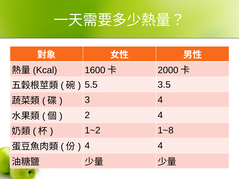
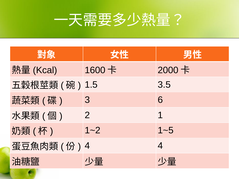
5.5: 5.5 -> 1.5
3 4: 4 -> 6
2 4: 4 -> 1
1~8: 1~8 -> 1~5
